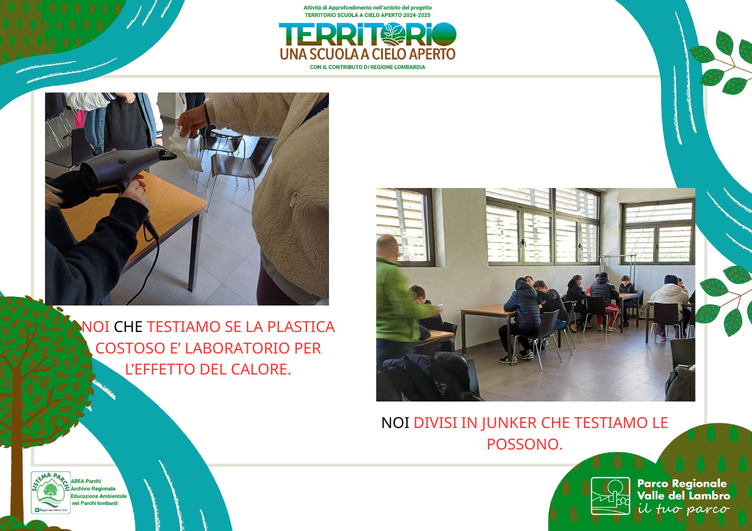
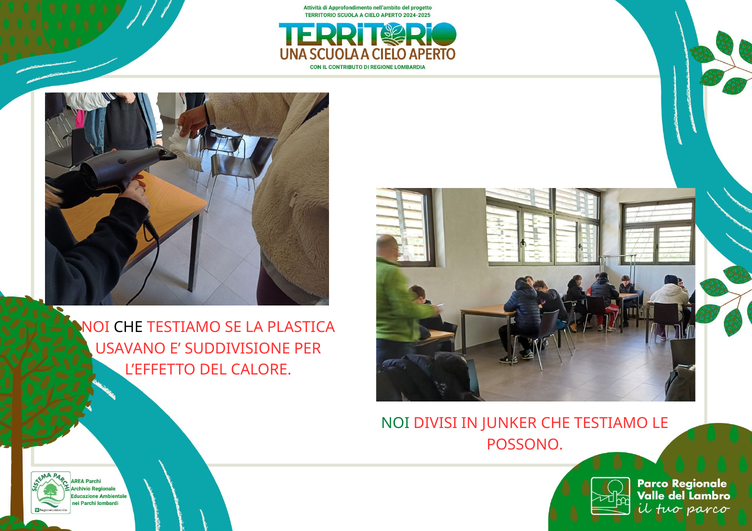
COSTOSO: COSTOSO -> USAVANO
LABORATORIO: LABORATORIO -> SUDDIVISIONE
NOI at (395, 424) colour: black -> green
